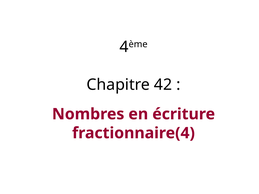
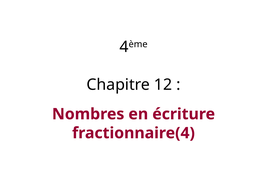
42: 42 -> 12
